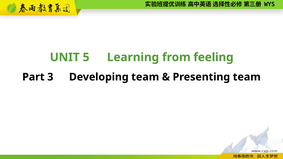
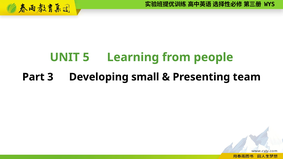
feeling: feeling -> people
Developing team: team -> small
